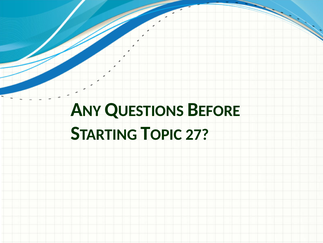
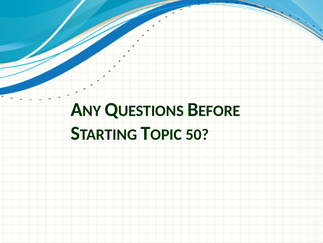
27: 27 -> 50
